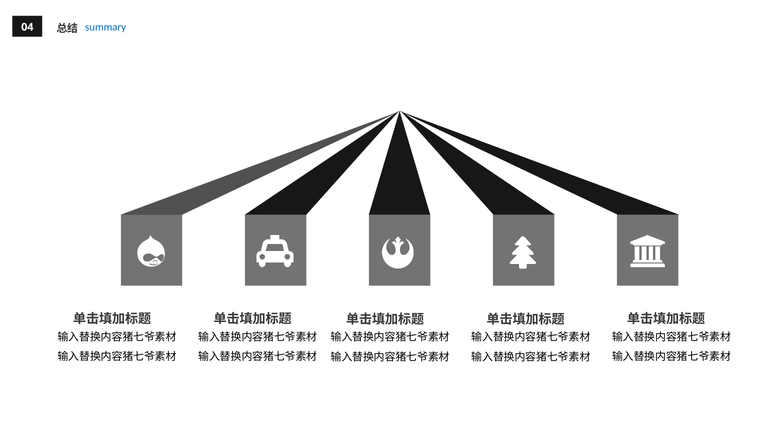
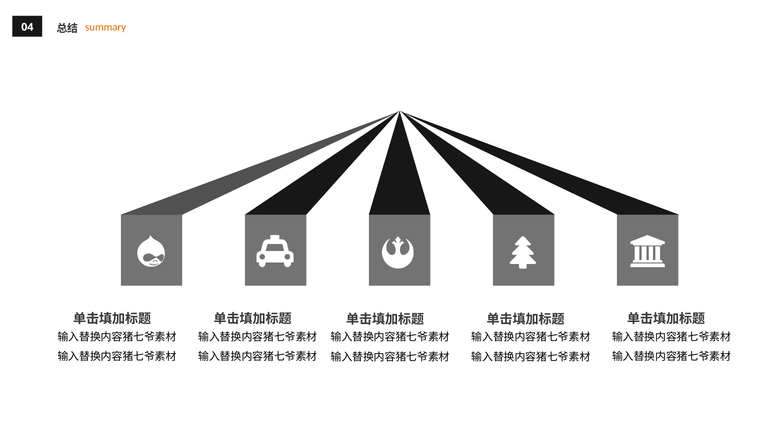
summary colour: blue -> orange
